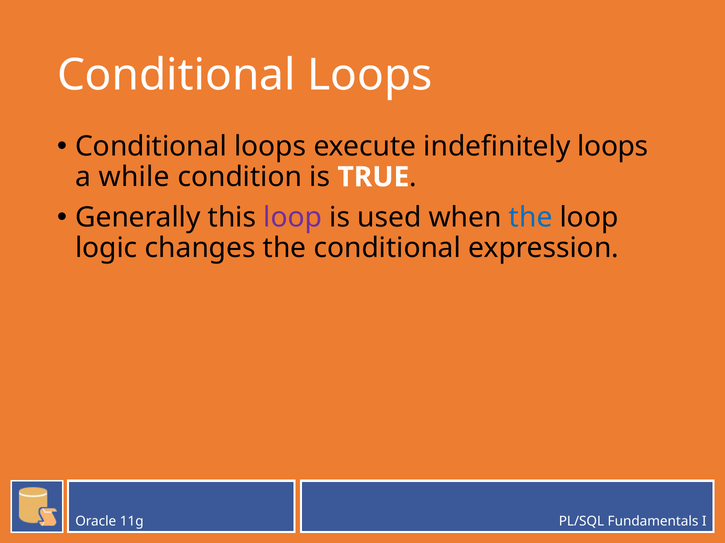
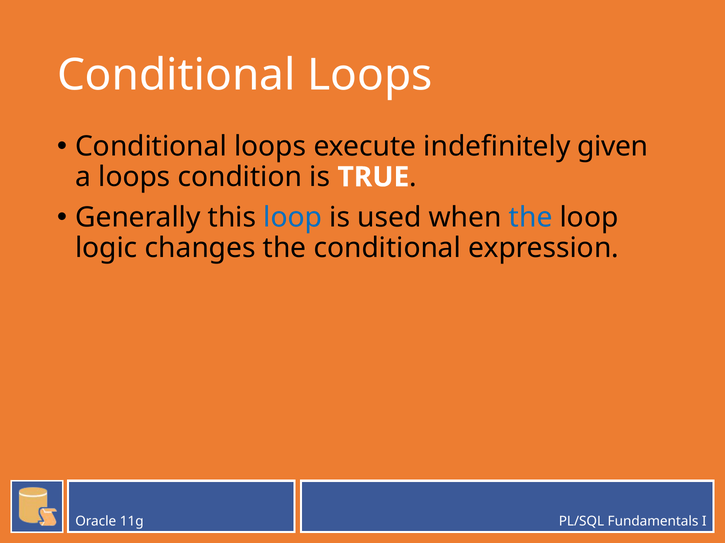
indefinitely loops: loops -> given
a while: while -> loops
loop at (293, 218) colour: purple -> blue
